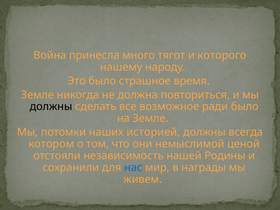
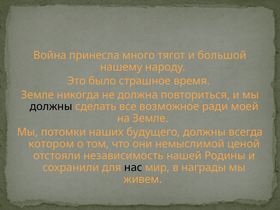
которого: которого -> большой
ради было: было -> моей
историей: историей -> будущего
нас colour: blue -> black
